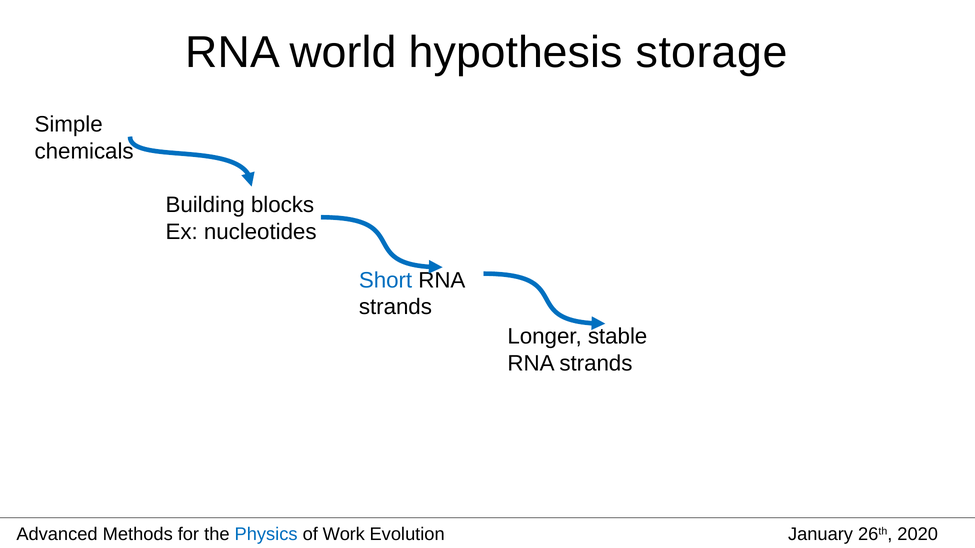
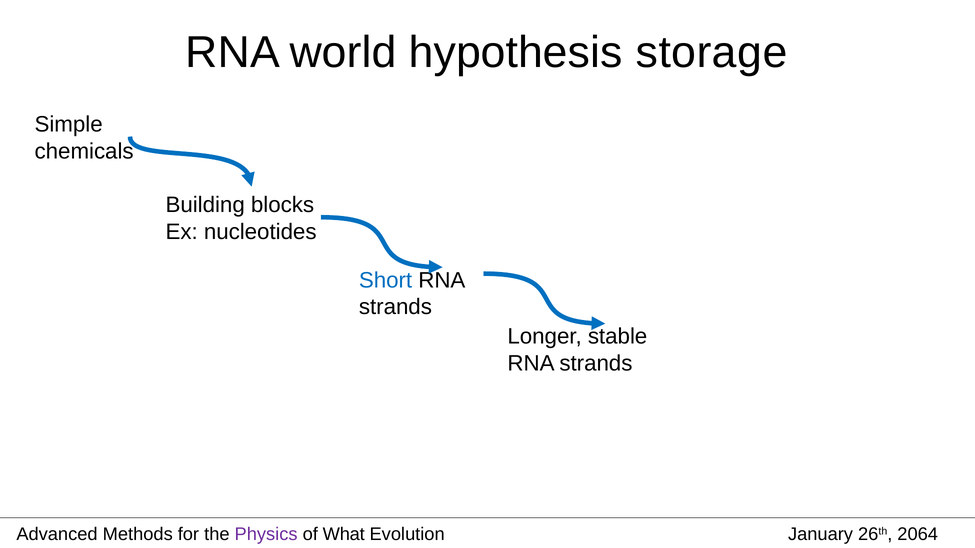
Physics colour: blue -> purple
Work: Work -> What
2020: 2020 -> 2064
